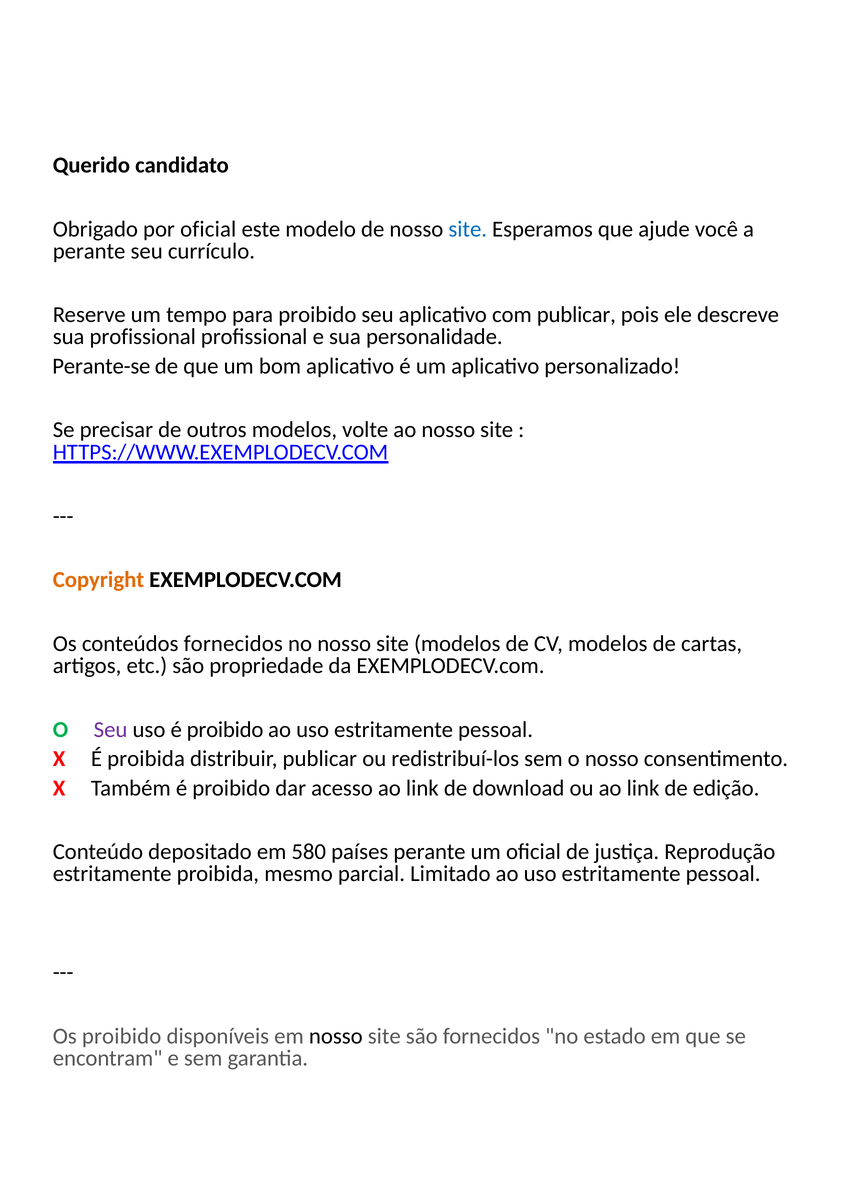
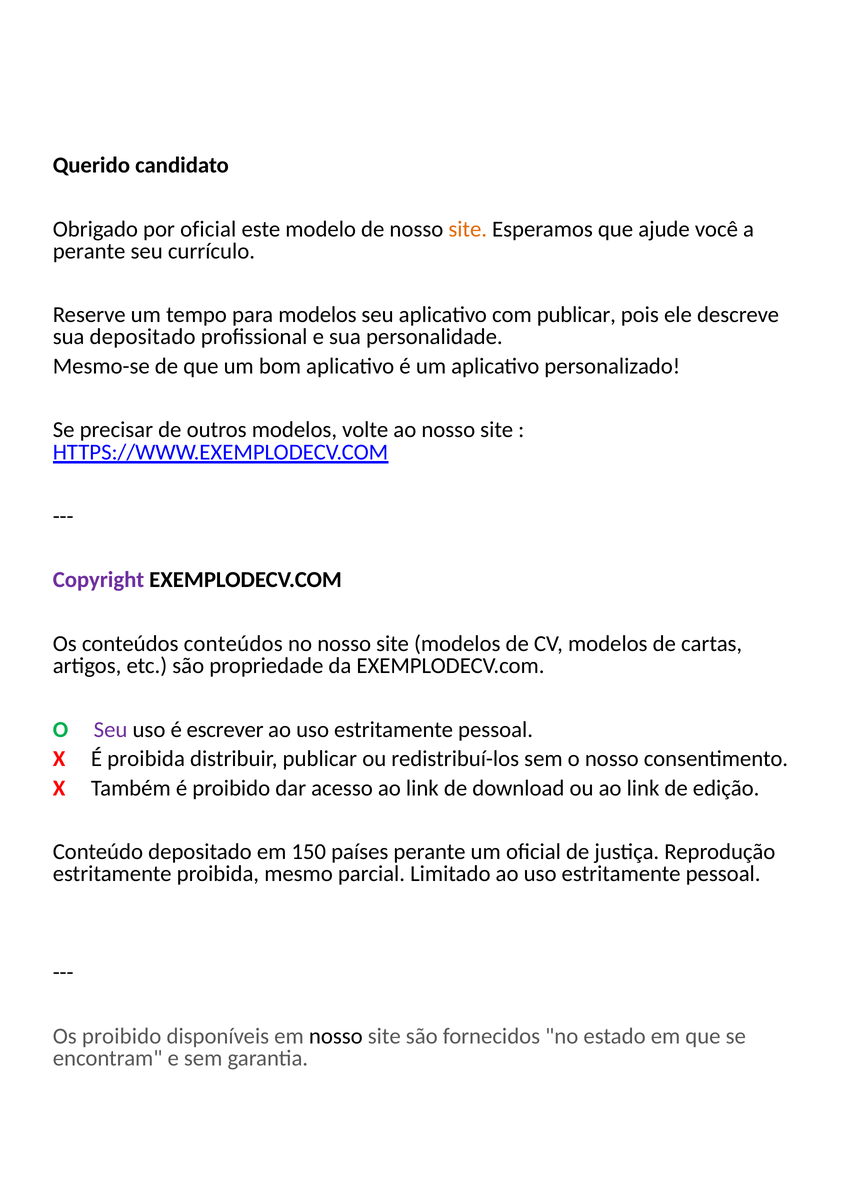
site at (468, 229) colour: blue -> orange
para proibido: proibido -> modelos
sua profissional: profissional -> depositado
Perante-se: Perante-se -> Mesmo-se
Copyright colour: orange -> purple
conteúdos fornecidos: fornecidos -> conteúdos
uso é proibido: proibido -> escrever
580: 580 -> 150
